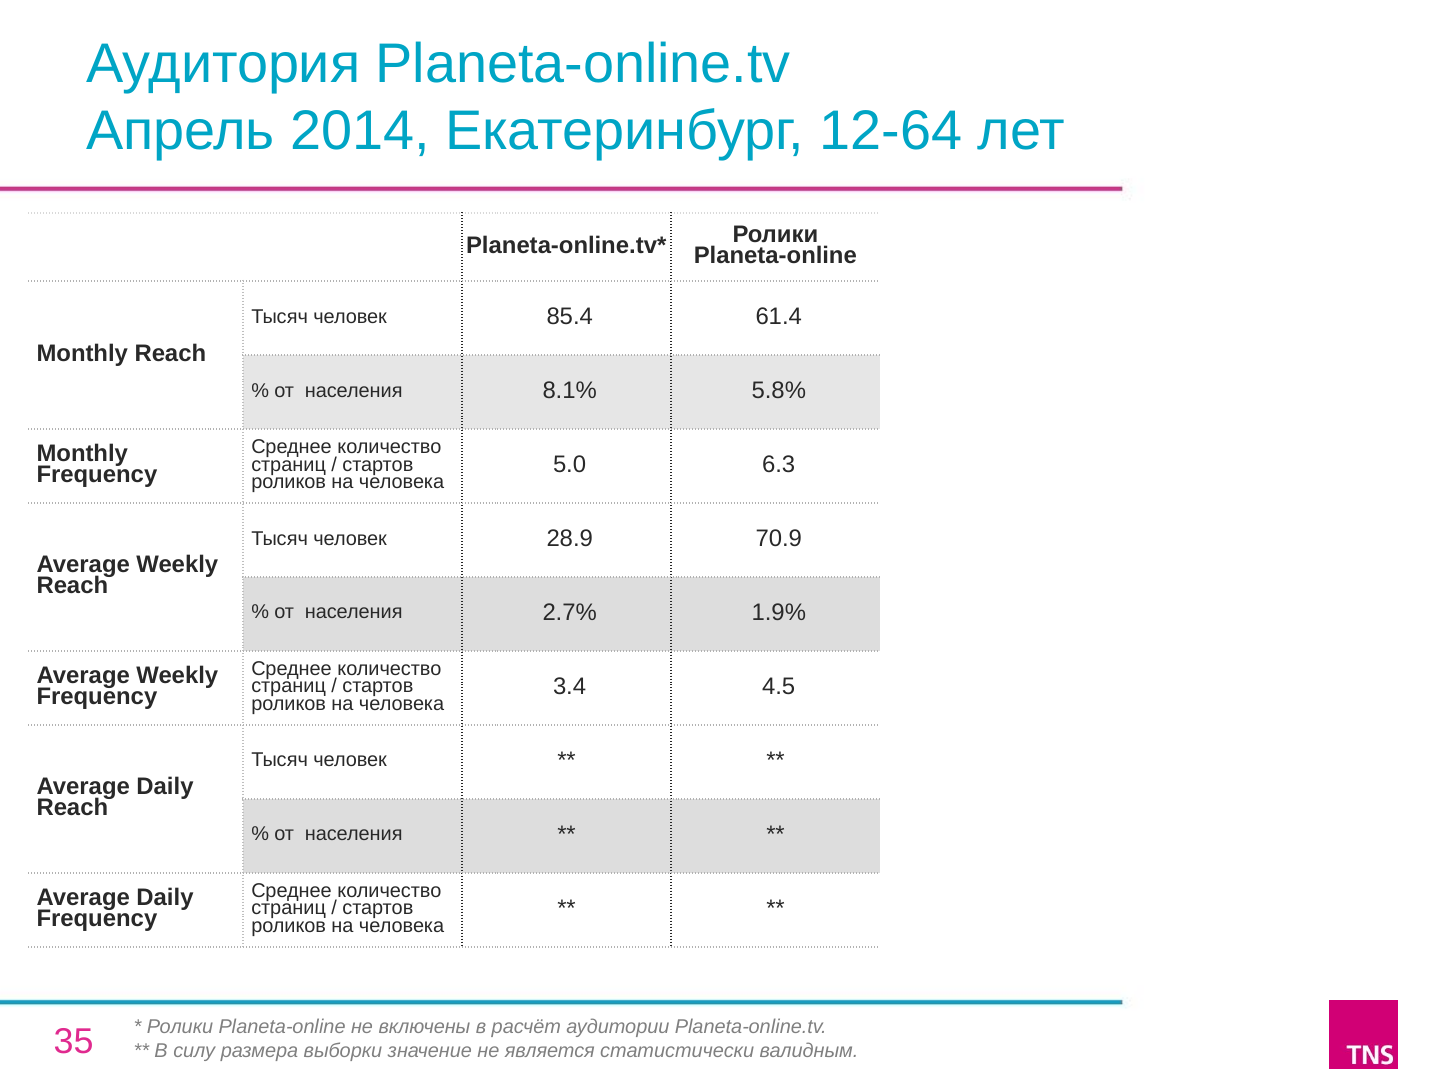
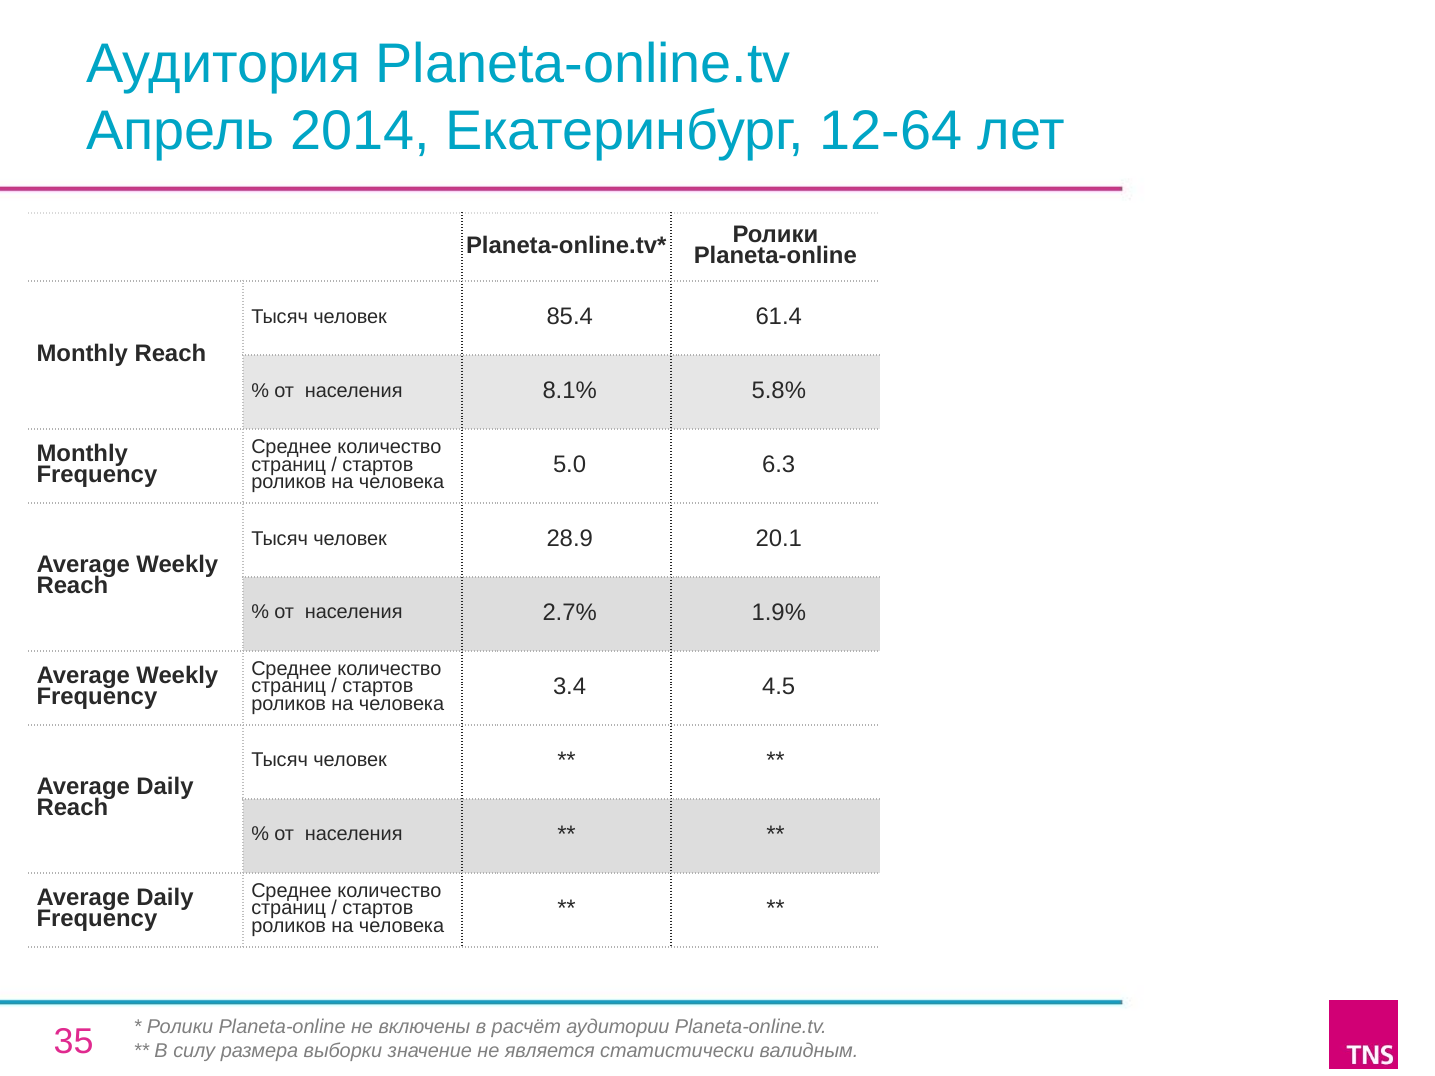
70.9: 70.9 -> 20.1
